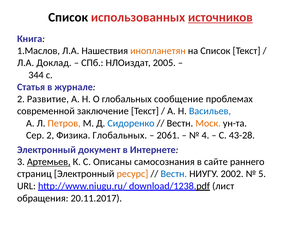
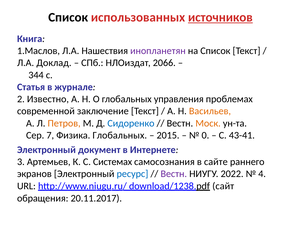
инопланетян colour: orange -> purple
2005: 2005 -> 2066
Развитие: Развитие -> Известно
сообщение: сообщение -> управления
Васильев colour: blue -> orange
Сер 2: 2 -> 7
2061: 2061 -> 2015
4: 4 -> 0
43-28: 43-28 -> 43-41
Артемьев underline: present -> none
Описаны: Описаны -> Системах
страниц: страниц -> экранов
ресурс colour: orange -> blue
Вестн at (174, 174) colour: blue -> purple
2002: 2002 -> 2022
5: 5 -> 4
лист: лист -> сайт
